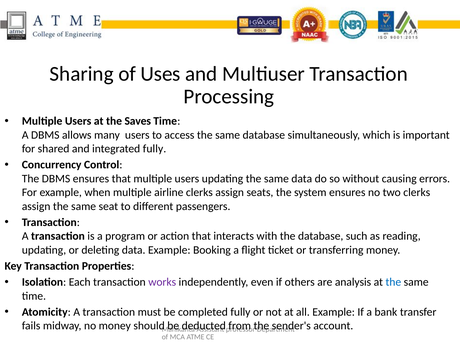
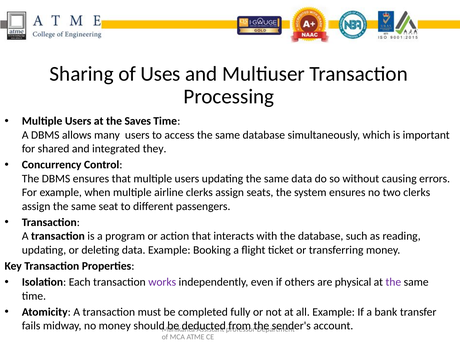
integrated fully: fully -> they
analysis: analysis -> physical
the at (393, 282) colour: blue -> purple
